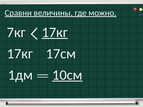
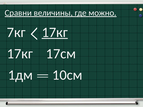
10см underline: present -> none
